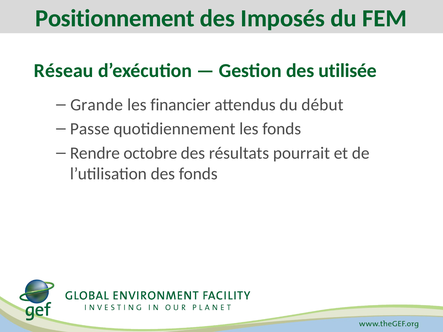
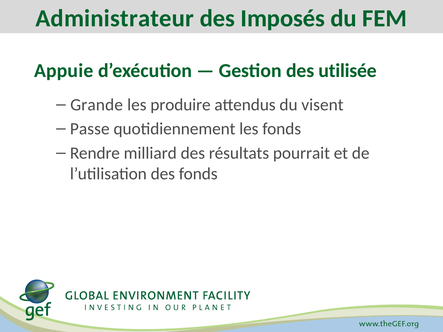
Positionnement: Positionnement -> Administrateur
Réseau: Réseau -> Appuie
financier: financier -> produire
début: début -> visent
octobre: octobre -> milliard
